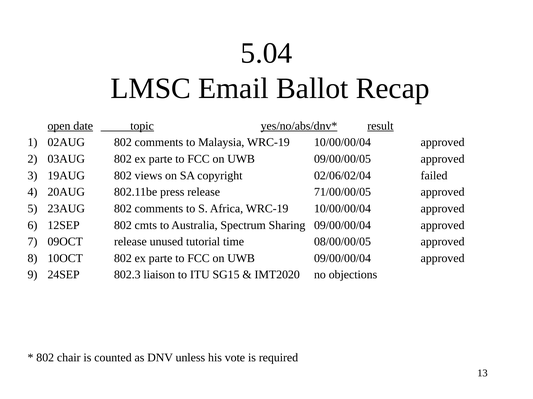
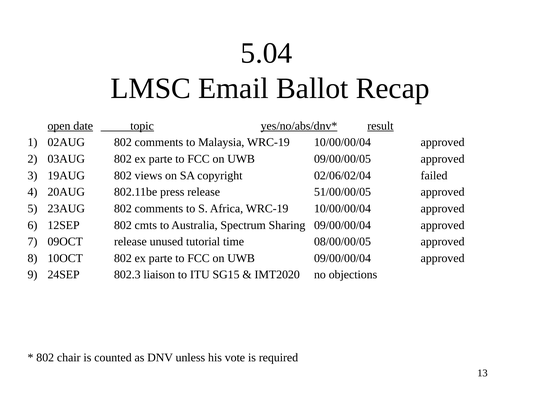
71/00/00/05: 71/00/00/05 -> 51/00/00/05
